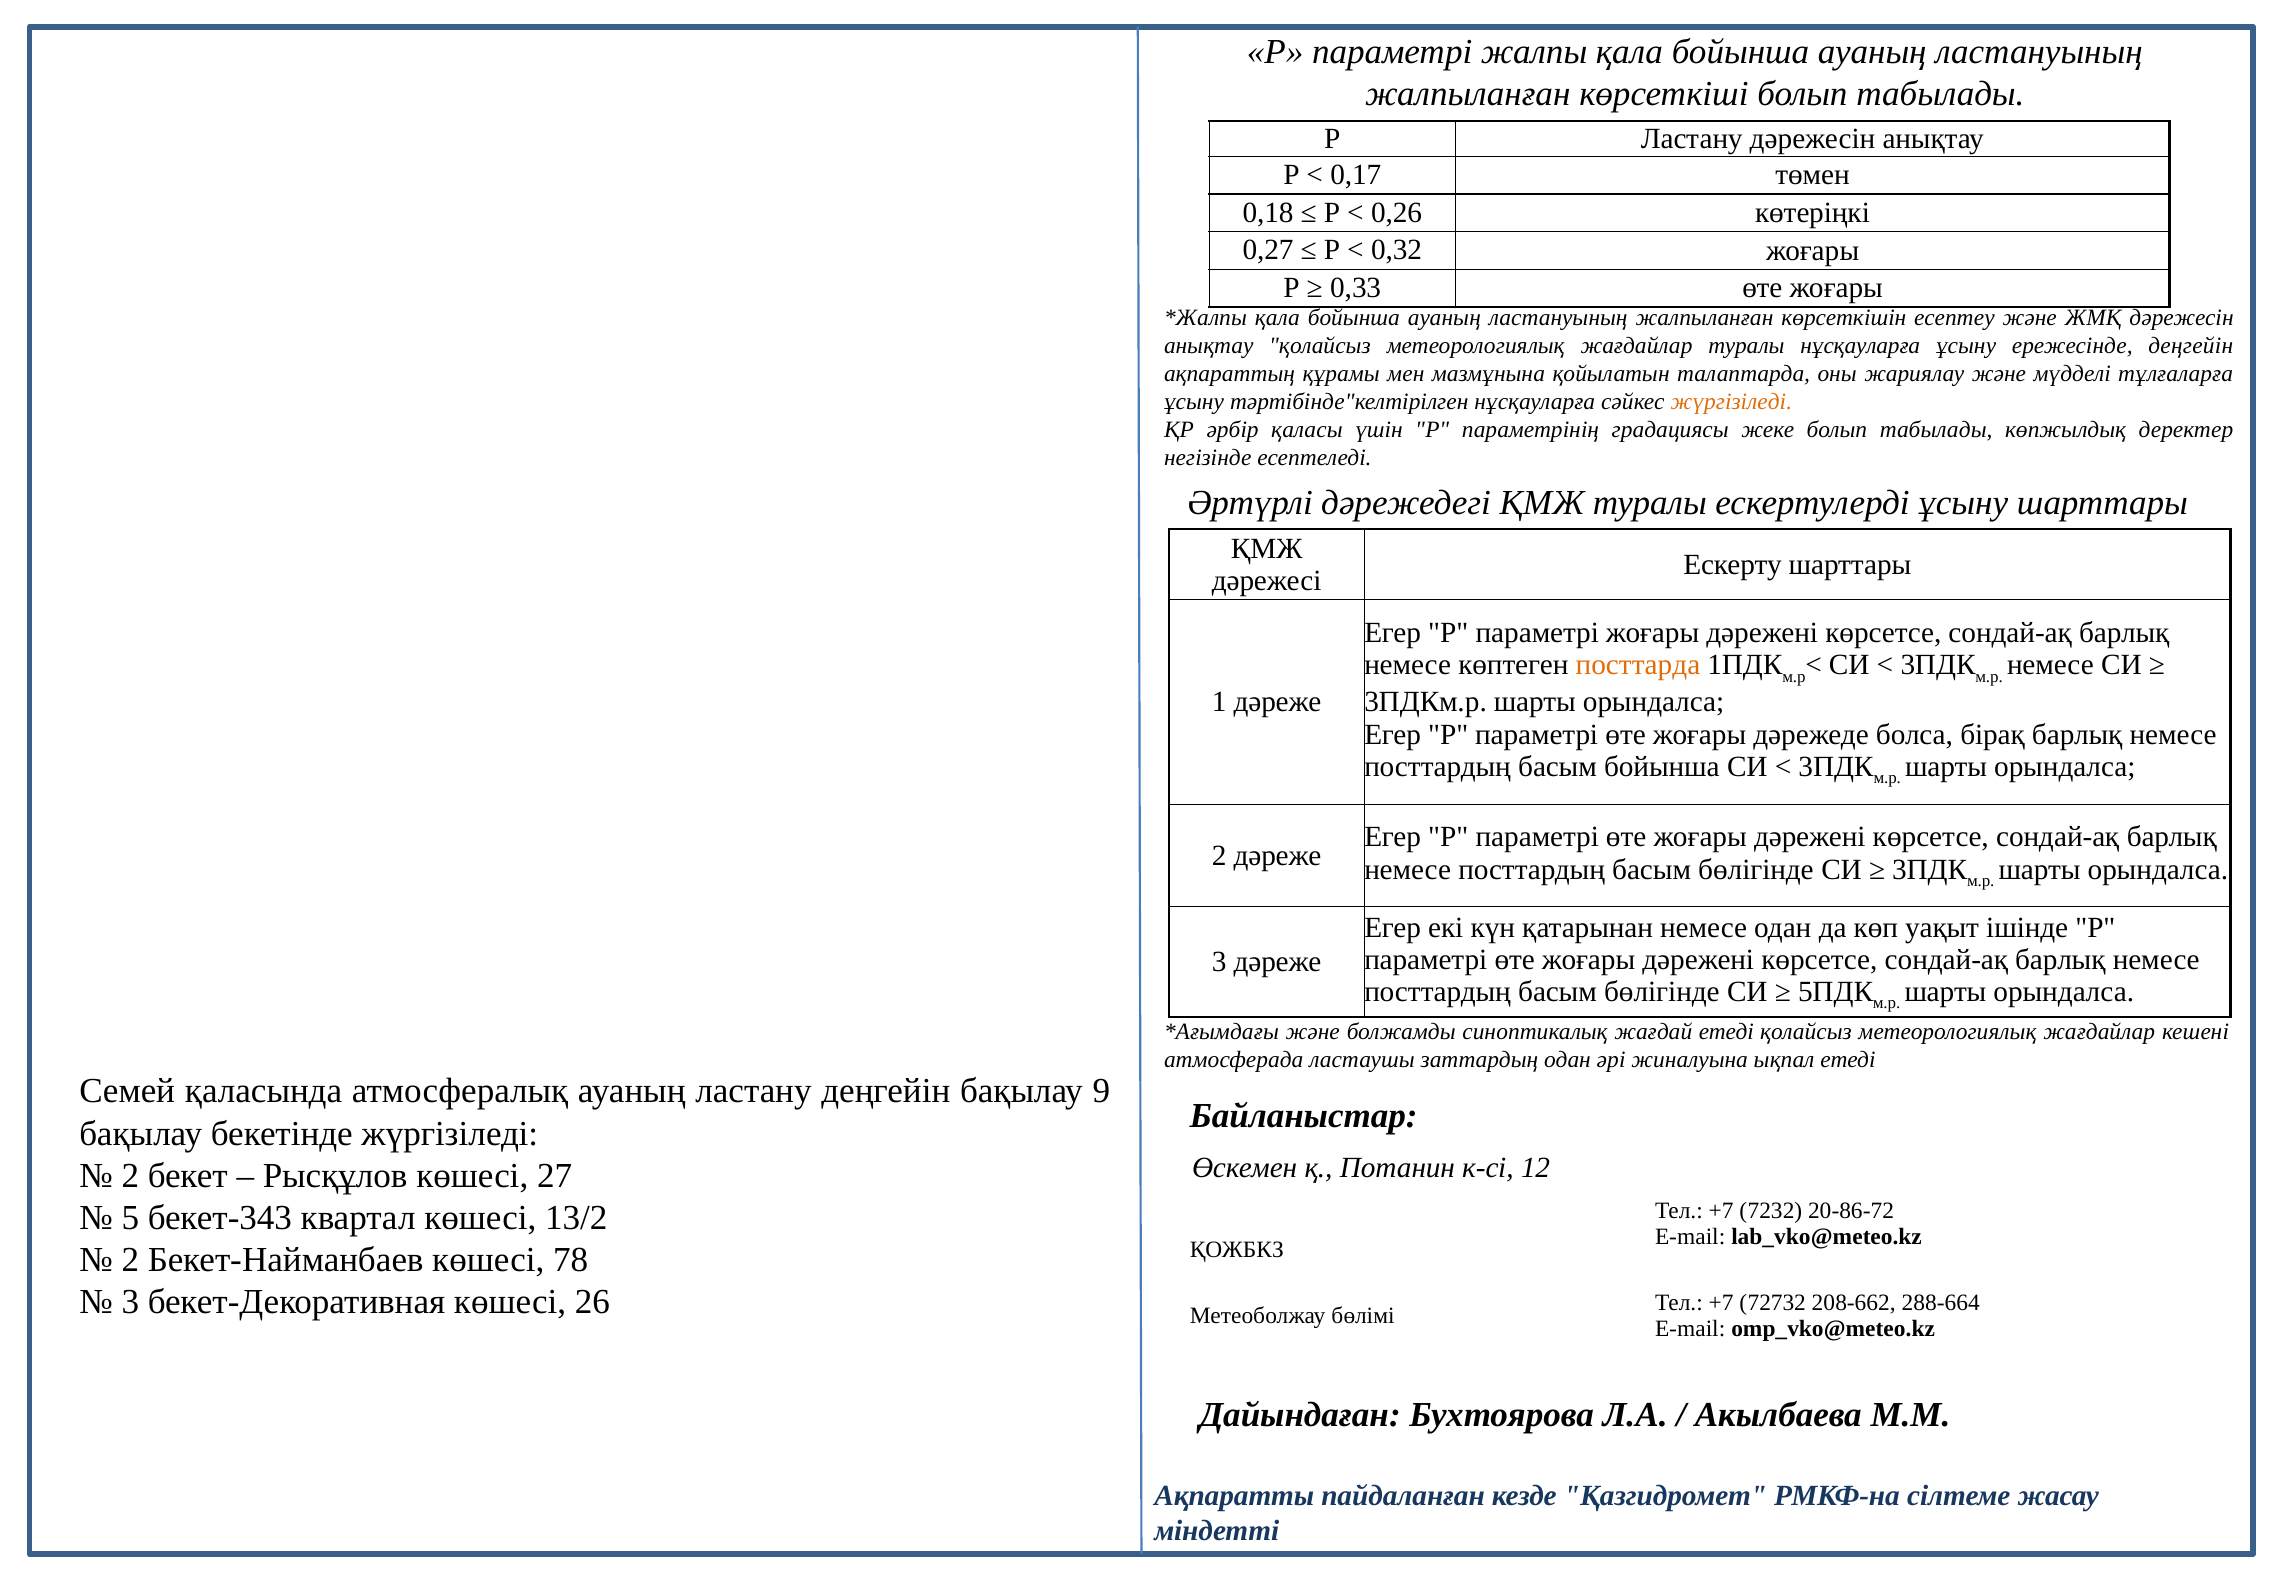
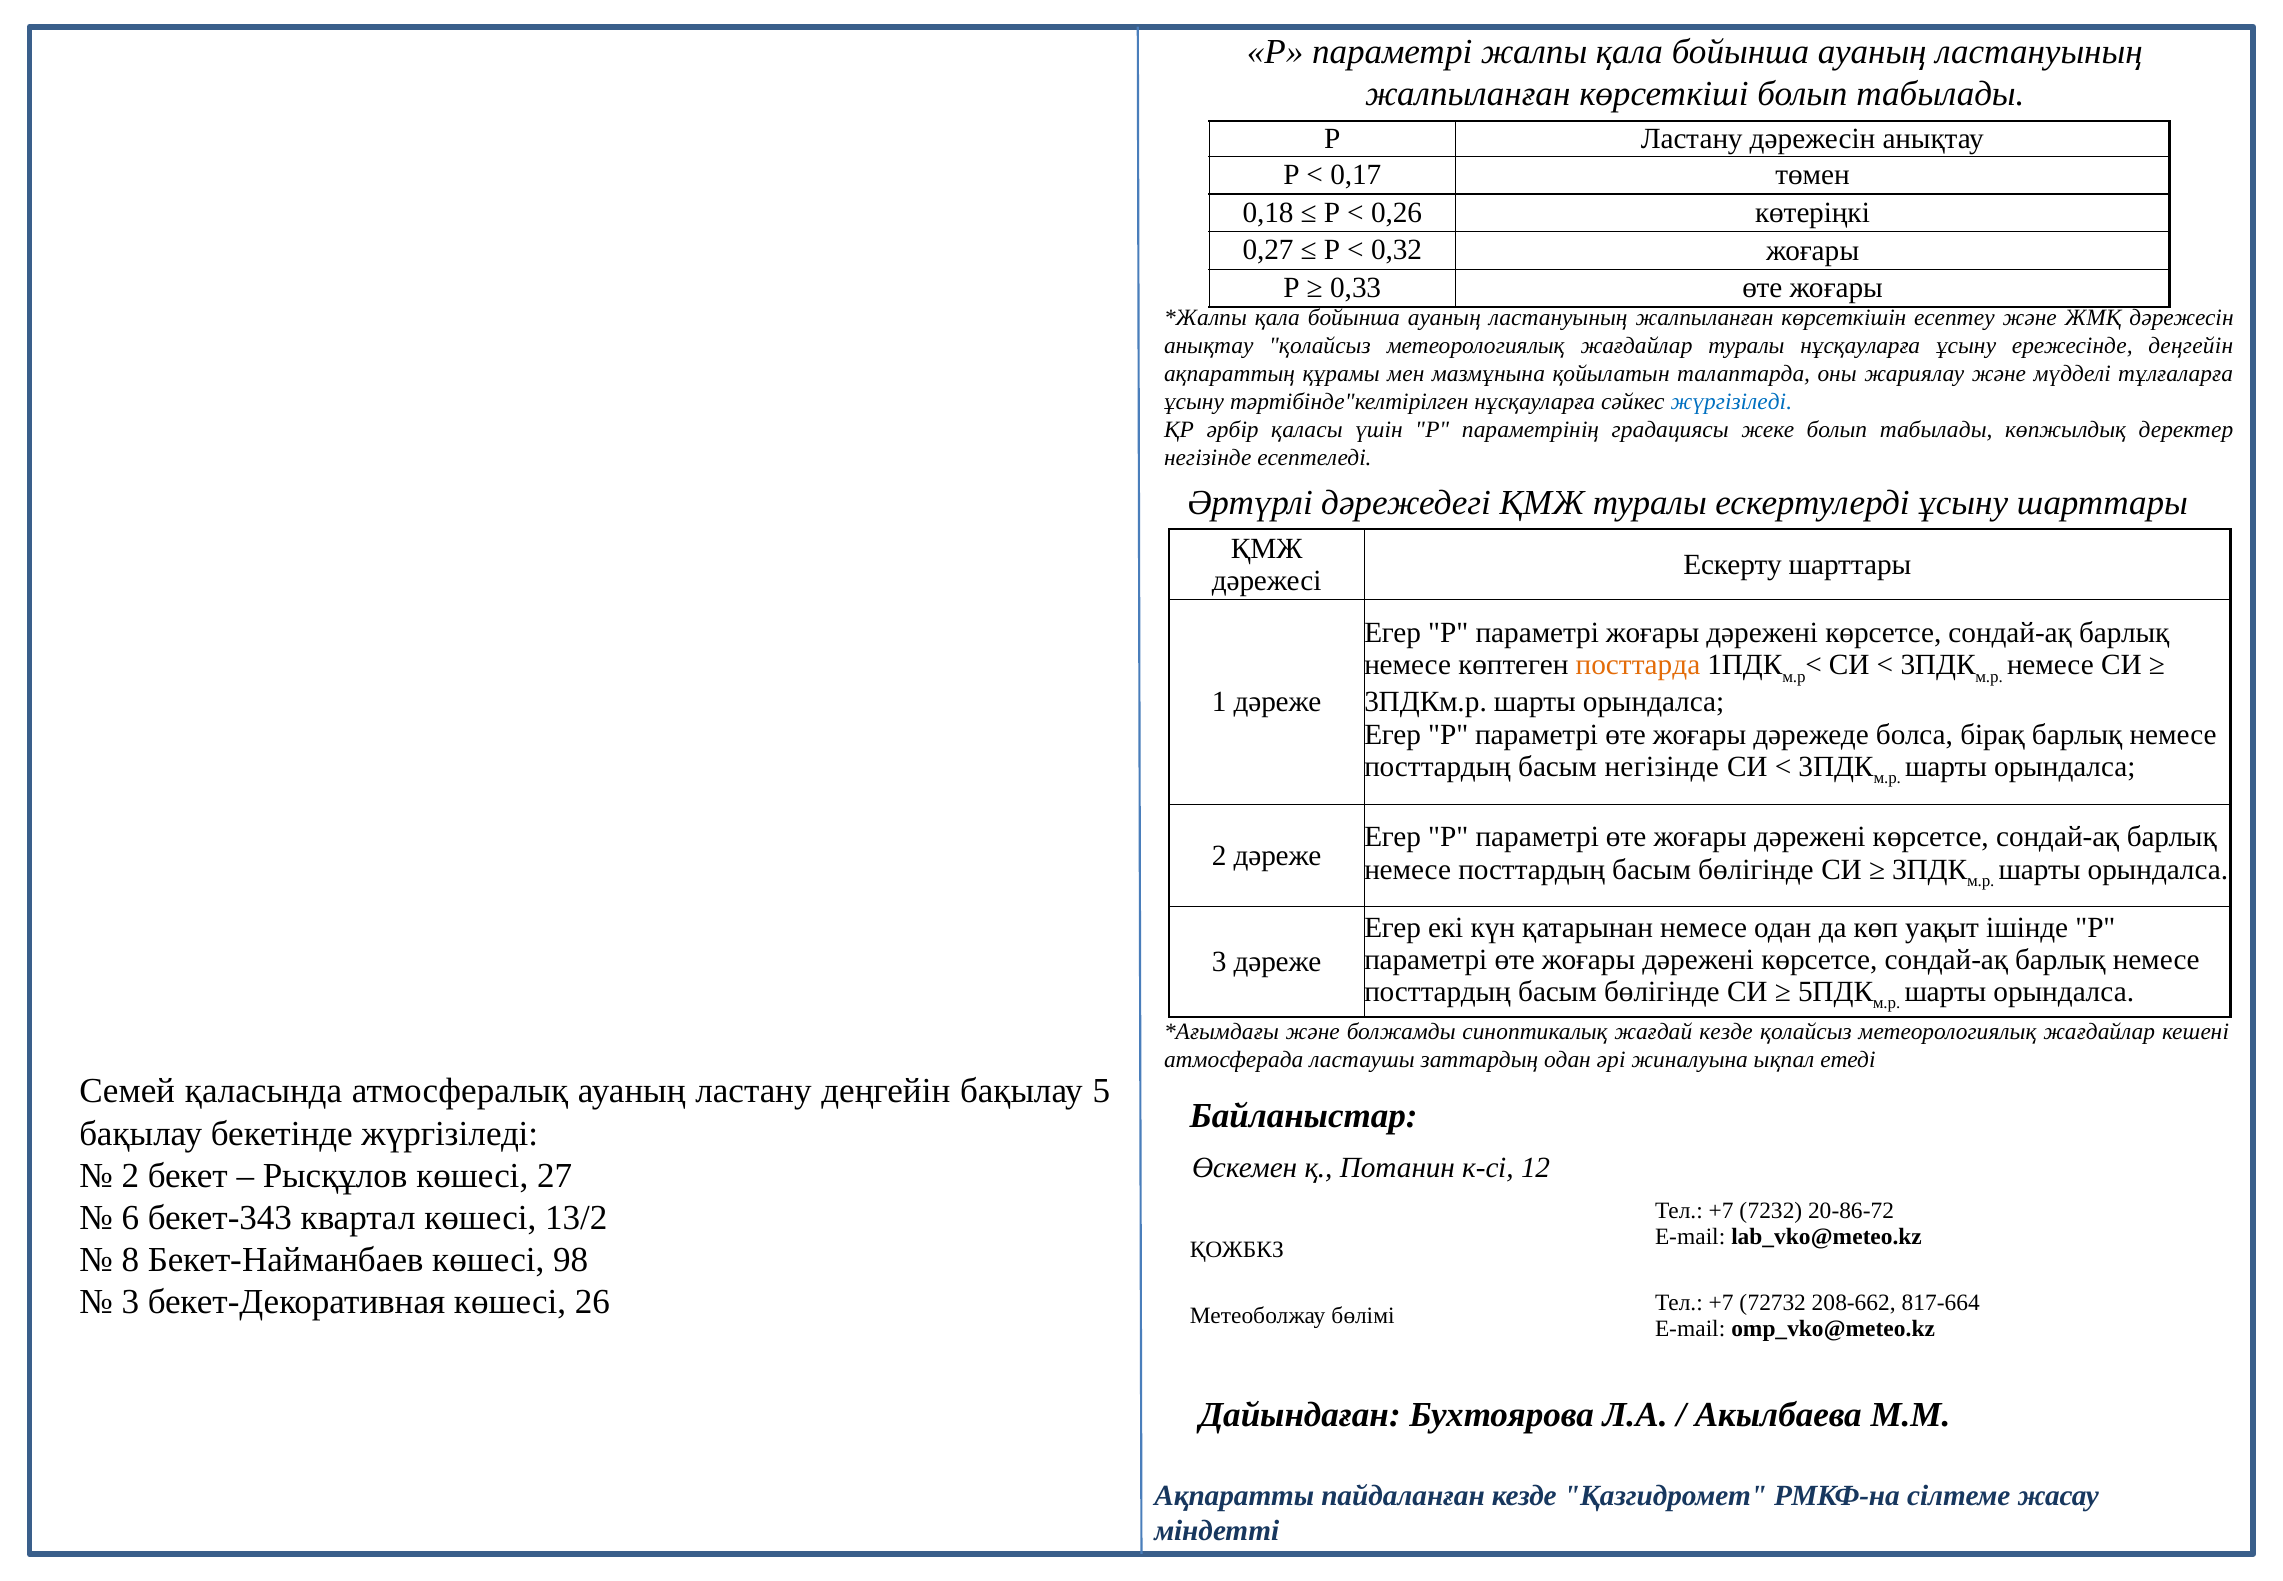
жүргізіледі at (1731, 402) colour: orange -> blue
басым бойынша: бойынша -> негізінде
жағдай етеді: етеді -> кезде
9: 9 -> 5
5: 5 -> 6
2 at (130, 1260): 2 -> 8
78: 78 -> 98
288-664: 288-664 -> 817-664
